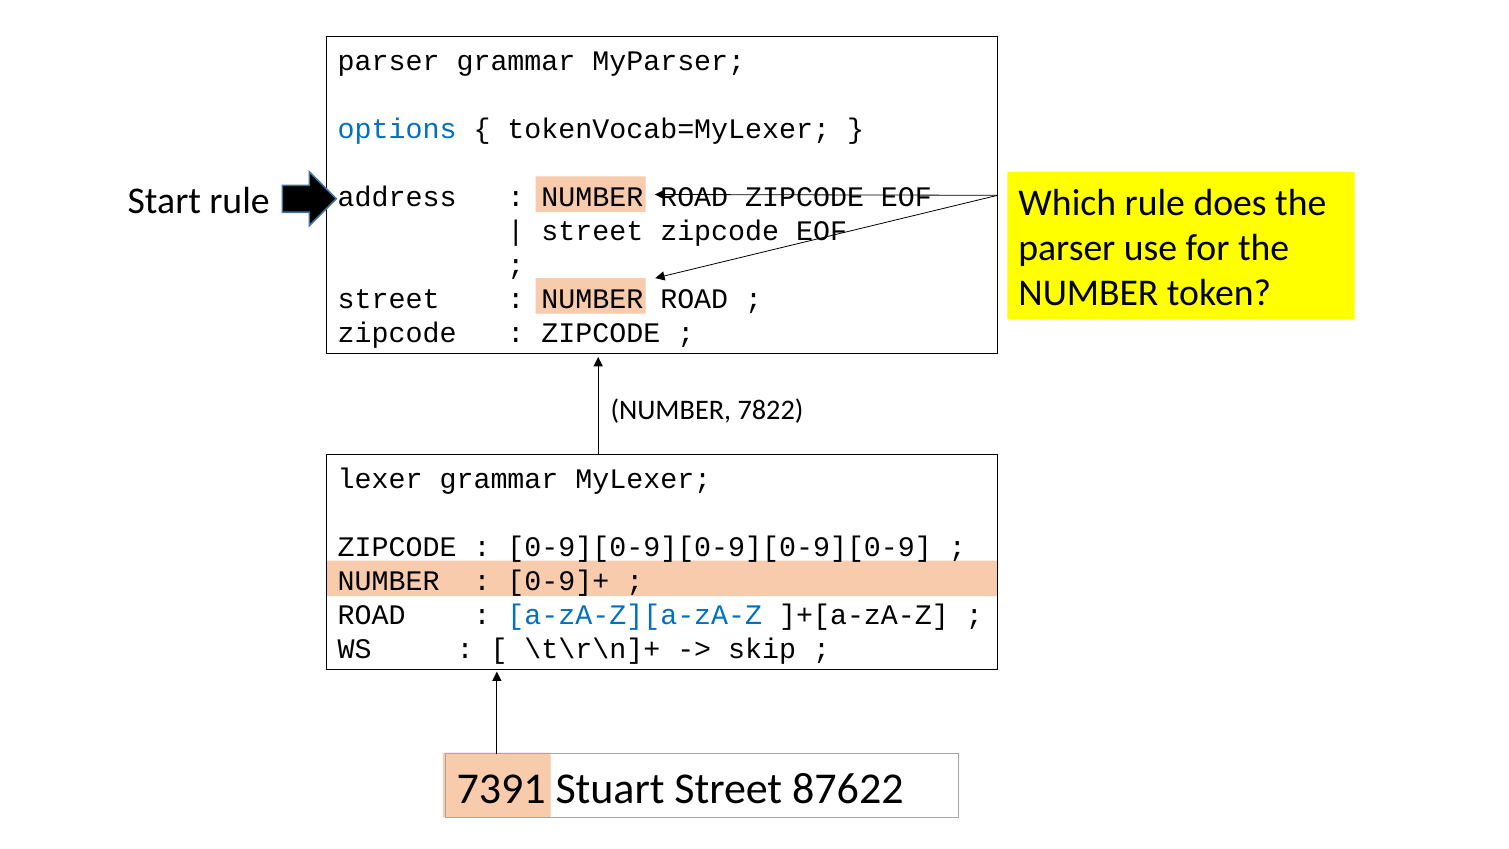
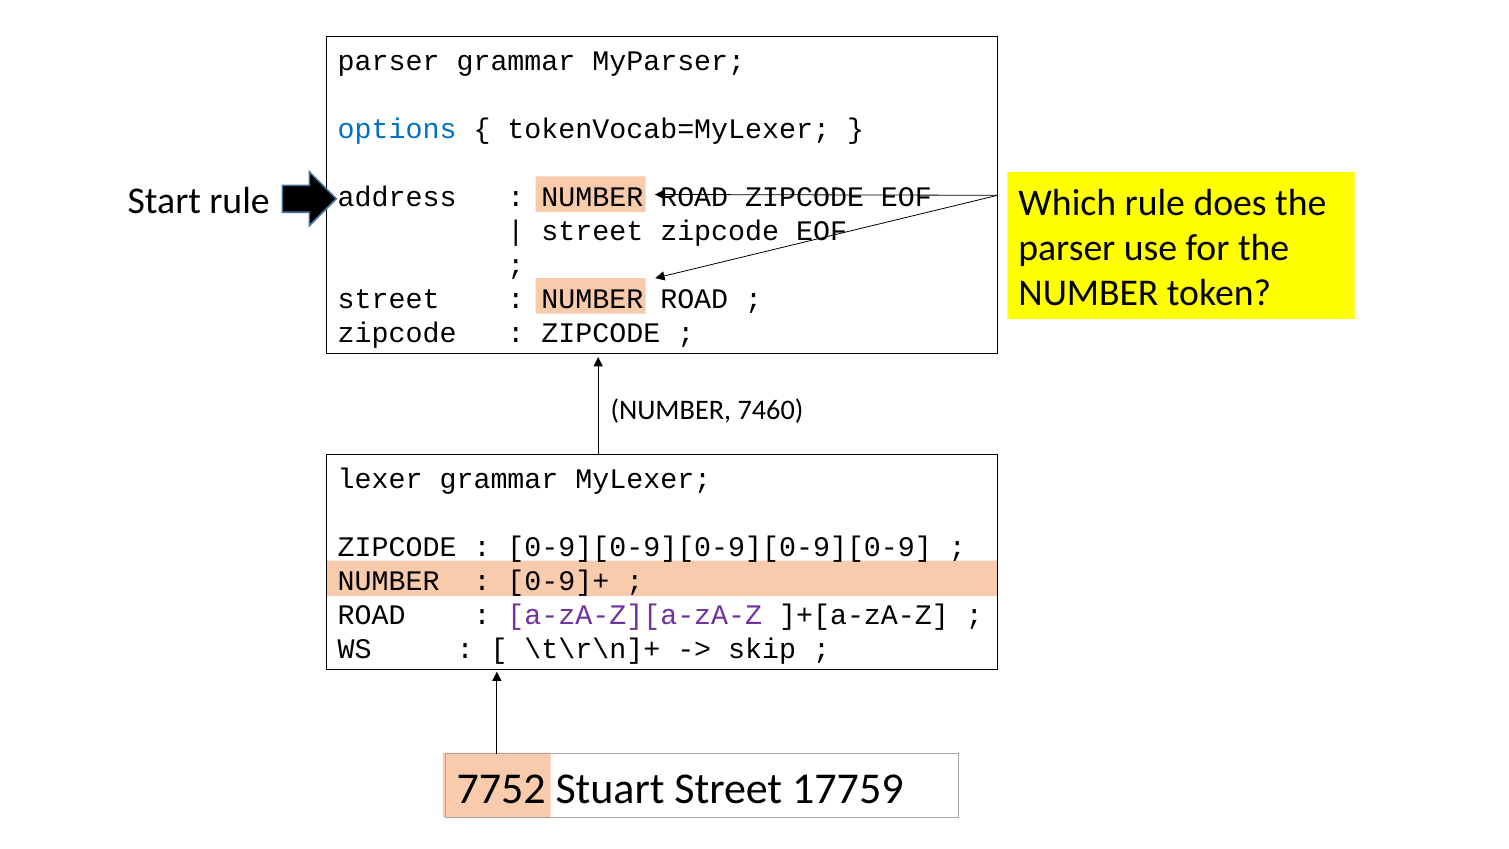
7822: 7822 -> 7460
a-zA-Z][a-zA-Z colour: blue -> purple
7391: 7391 -> 7752
87622: 87622 -> 17759
